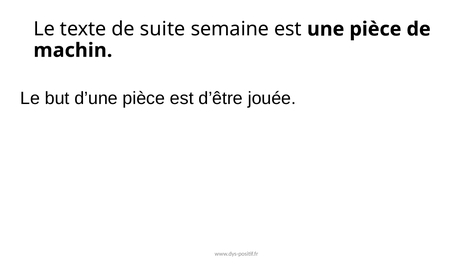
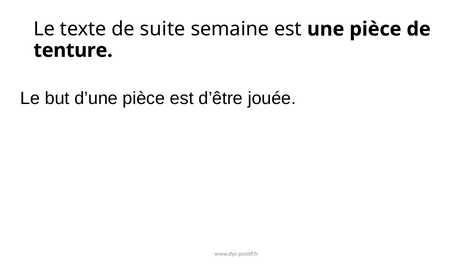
machin: machin -> tenture
